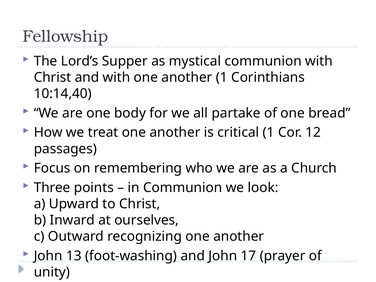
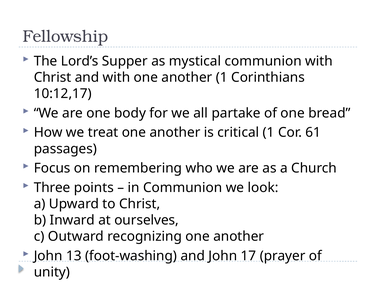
10:14,40: 10:14,40 -> 10:12,17
12: 12 -> 61
